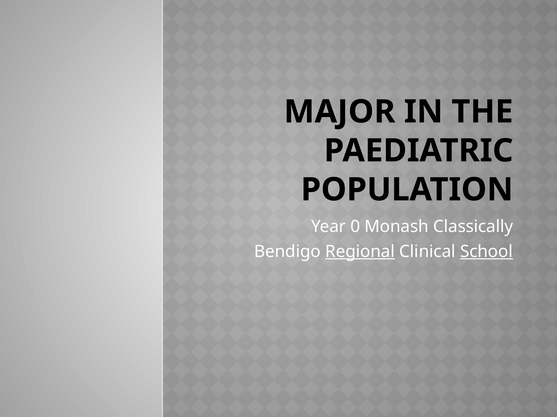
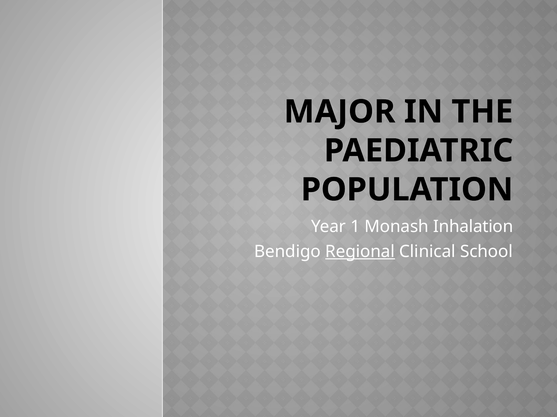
0: 0 -> 1
Classically: Classically -> Inhalation
School underline: present -> none
